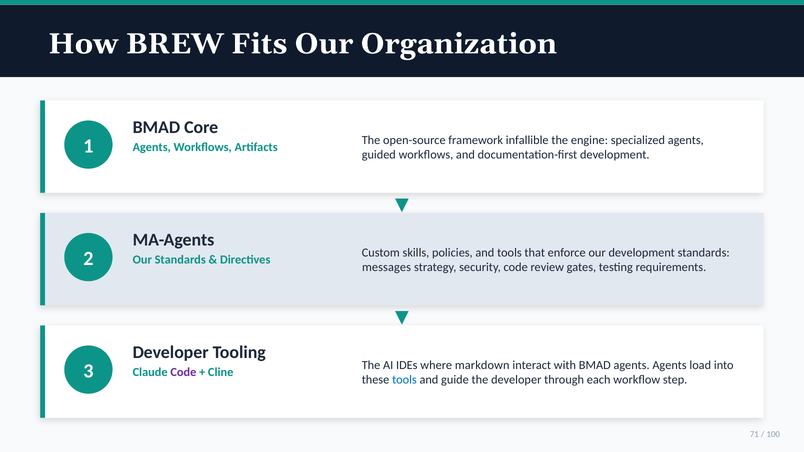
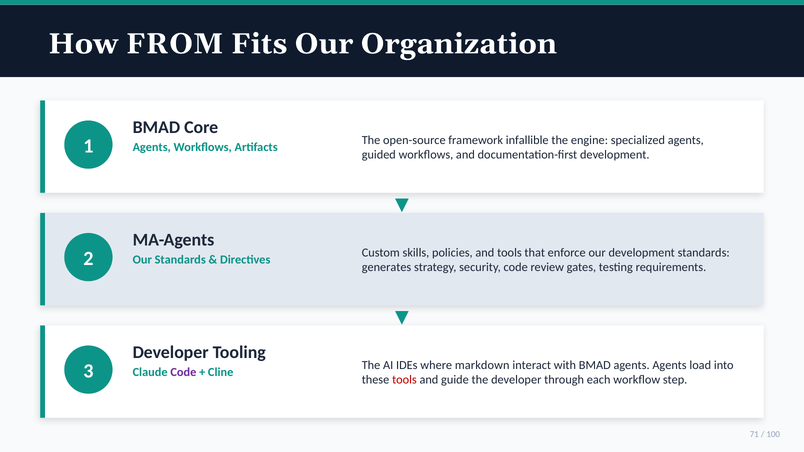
BREW: BREW -> FROM
messages: messages -> generates
tools at (404, 380) colour: blue -> red
